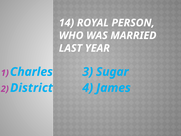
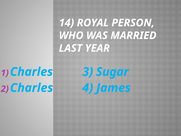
District at (32, 88): District -> Charles
